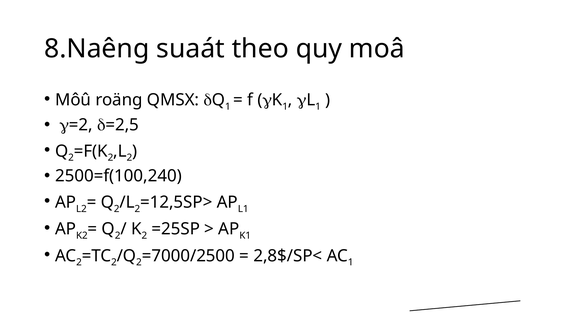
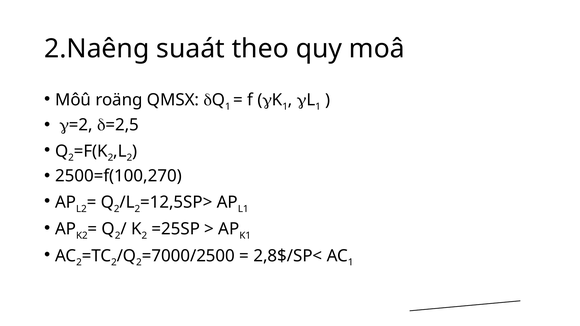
8.Naêng: 8.Naêng -> 2.Naêng
2500=f(100,240: 2500=f(100,240 -> 2500=f(100,270
